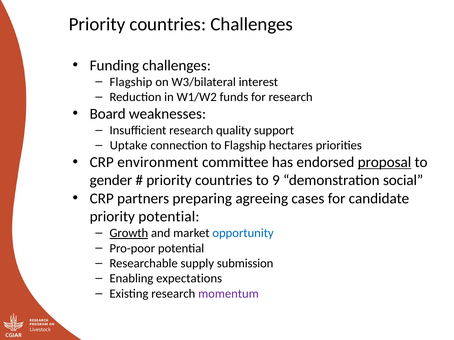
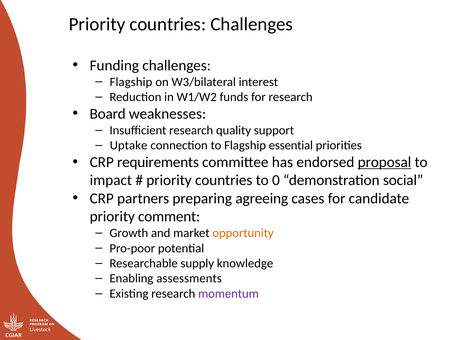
hectares: hectares -> essential
environment: environment -> requirements
gender: gender -> impact
9: 9 -> 0
priority potential: potential -> comment
Growth underline: present -> none
opportunity colour: blue -> orange
submission: submission -> knowledge
expectations: expectations -> assessments
